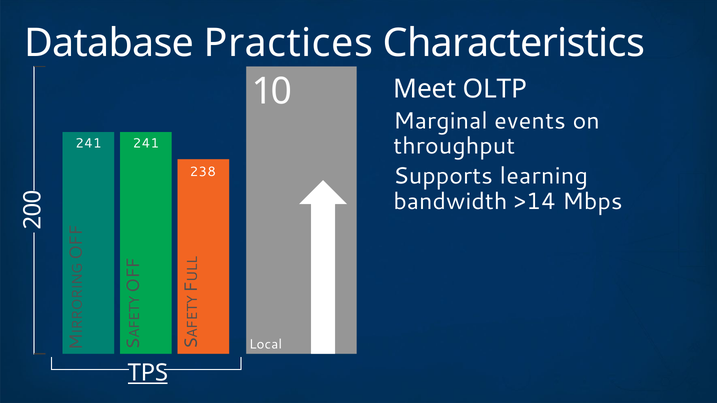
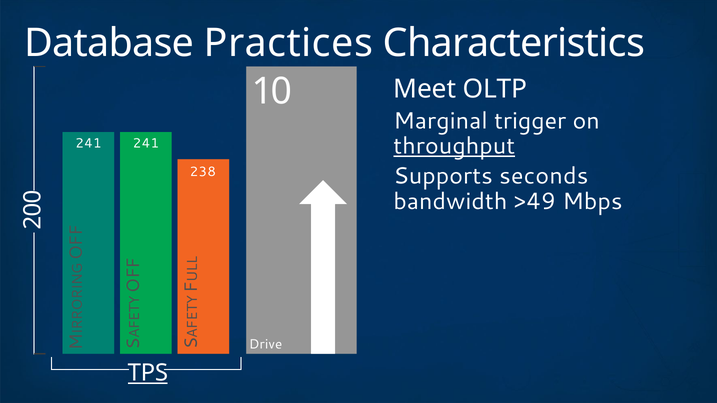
events: events -> trigger
throughput underline: none -> present
learning: learning -> seconds
>14: >14 -> >49
Local: Local -> Drive
